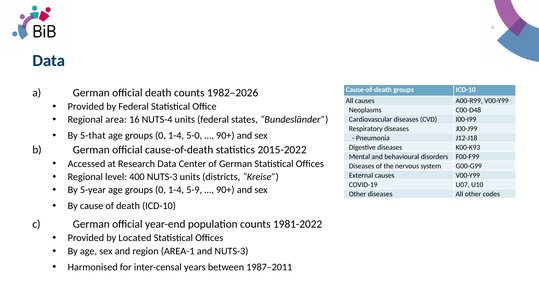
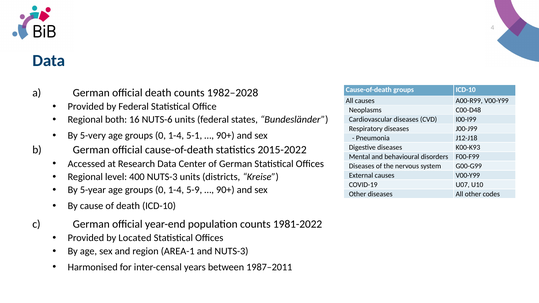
1982–2026: 1982–2026 -> 1982–2028
area: area -> both
NUTS-4: NUTS-4 -> NUTS-6
5-that: 5-that -> 5-very
5-0: 5-0 -> 5-1
